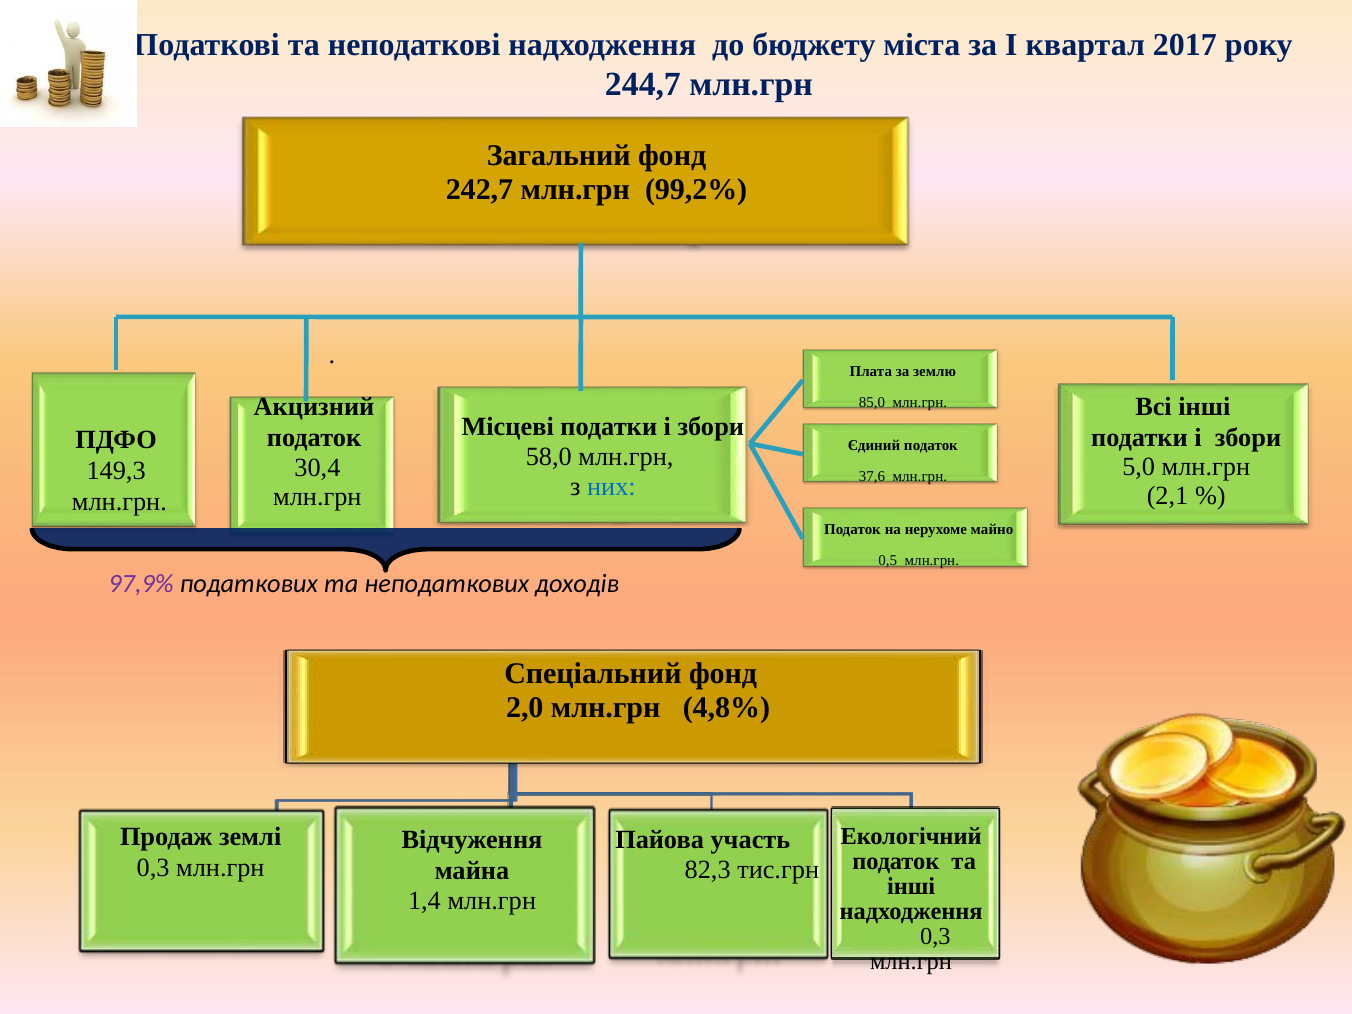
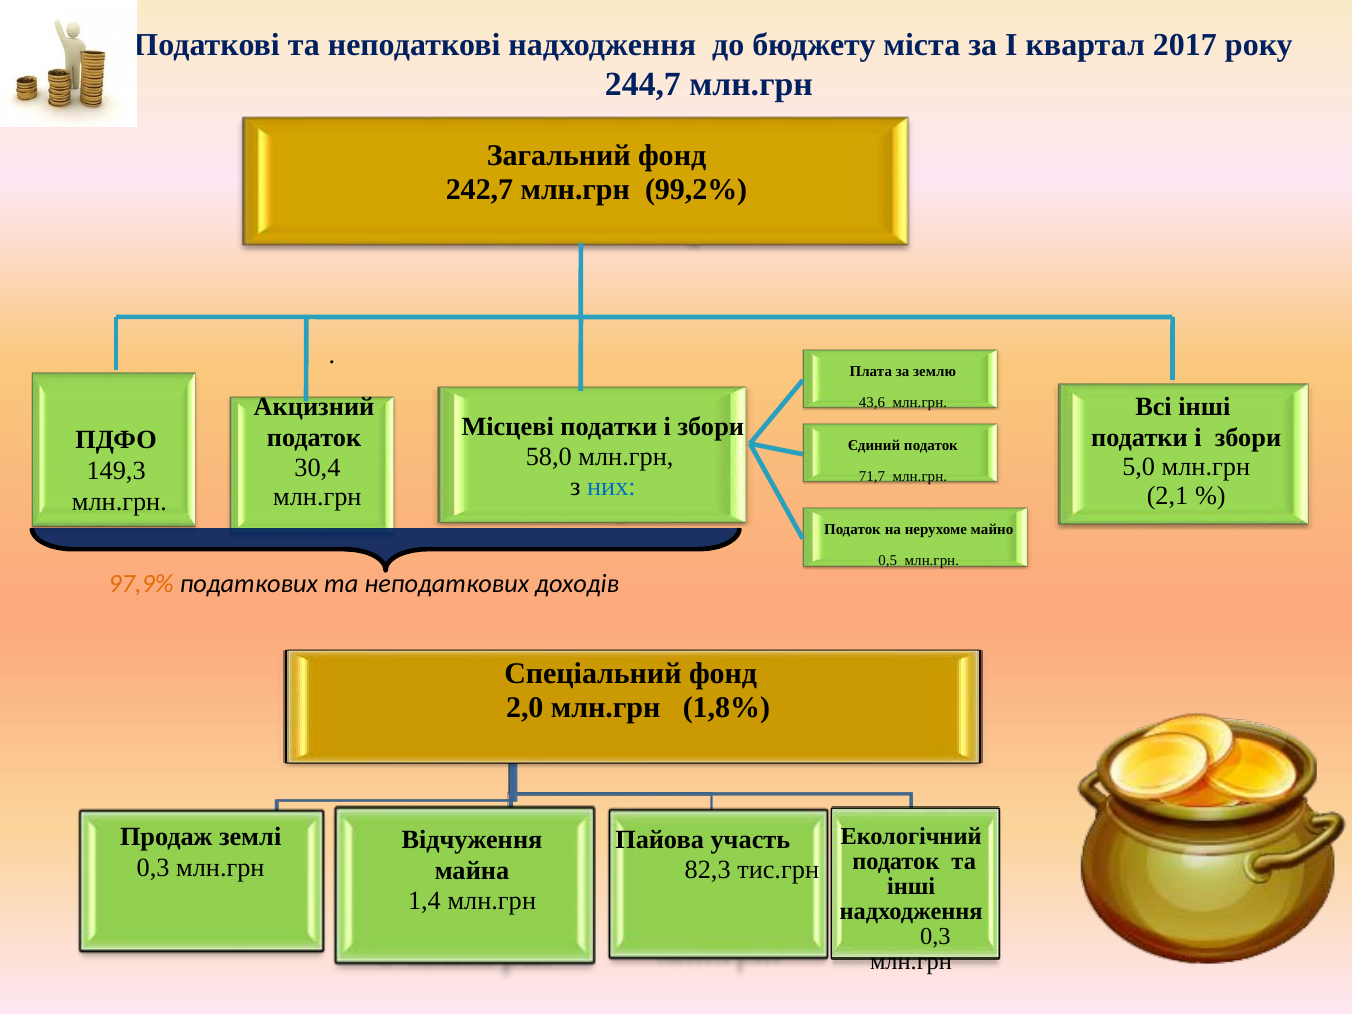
85,0: 85,0 -> 43,6
37,6: 37,6 -> 71,7
97,9% colour: purple -> orange
4,8%: 4,8% -> 1,8%
